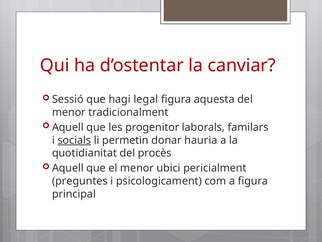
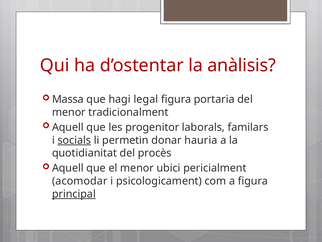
canviar: canviar -> anàlisis
Sessió: Sessió -> Massa
aquesta: aquesta -> portaria
preguntes: preguntes -> acomodar
principal underline: none -> present
